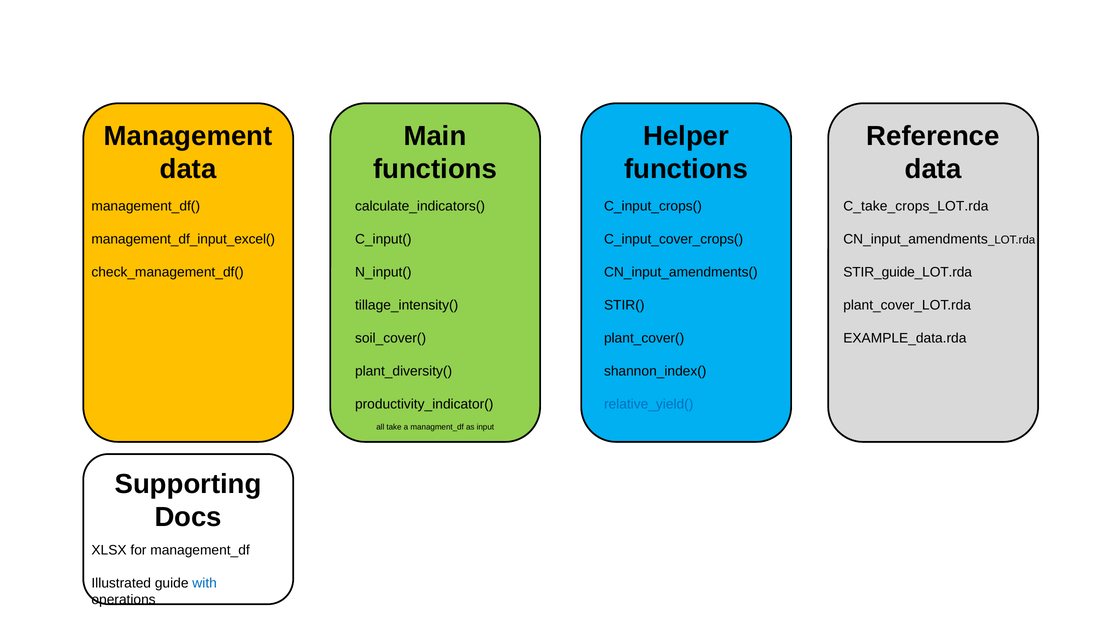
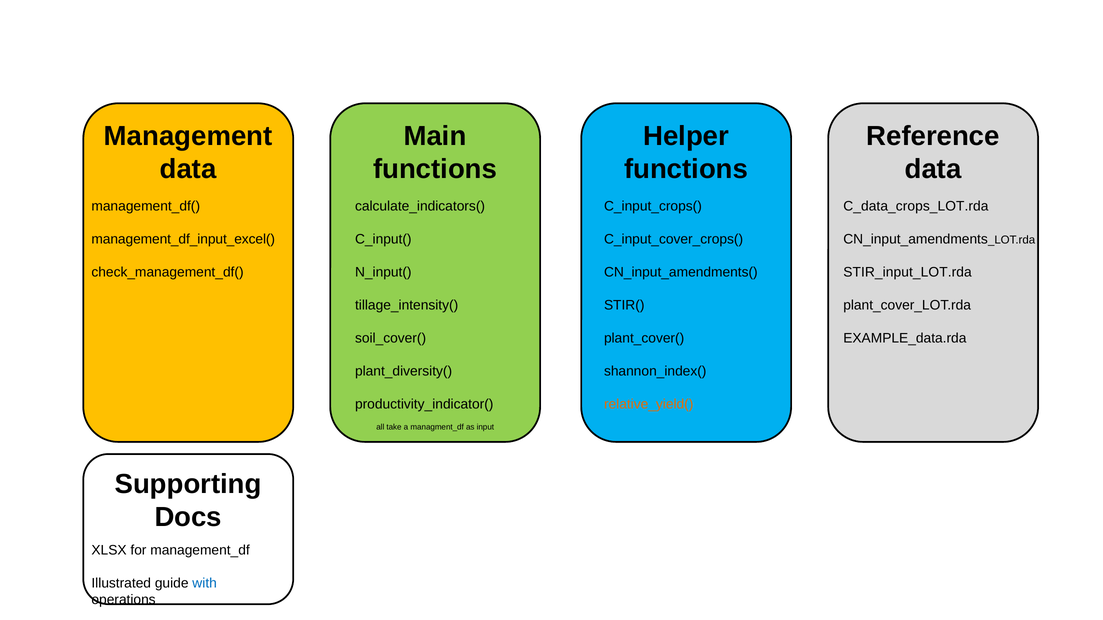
C_take_crops_LOT.rda: C_take_crops_LOT.rda -> C_data_crops_LOT.rda
STIR_guide_LOT.rda: STIR_guide_LOT.rda -> STIR_input_LOT.rda
relative_yield( colour: blue -> orange
